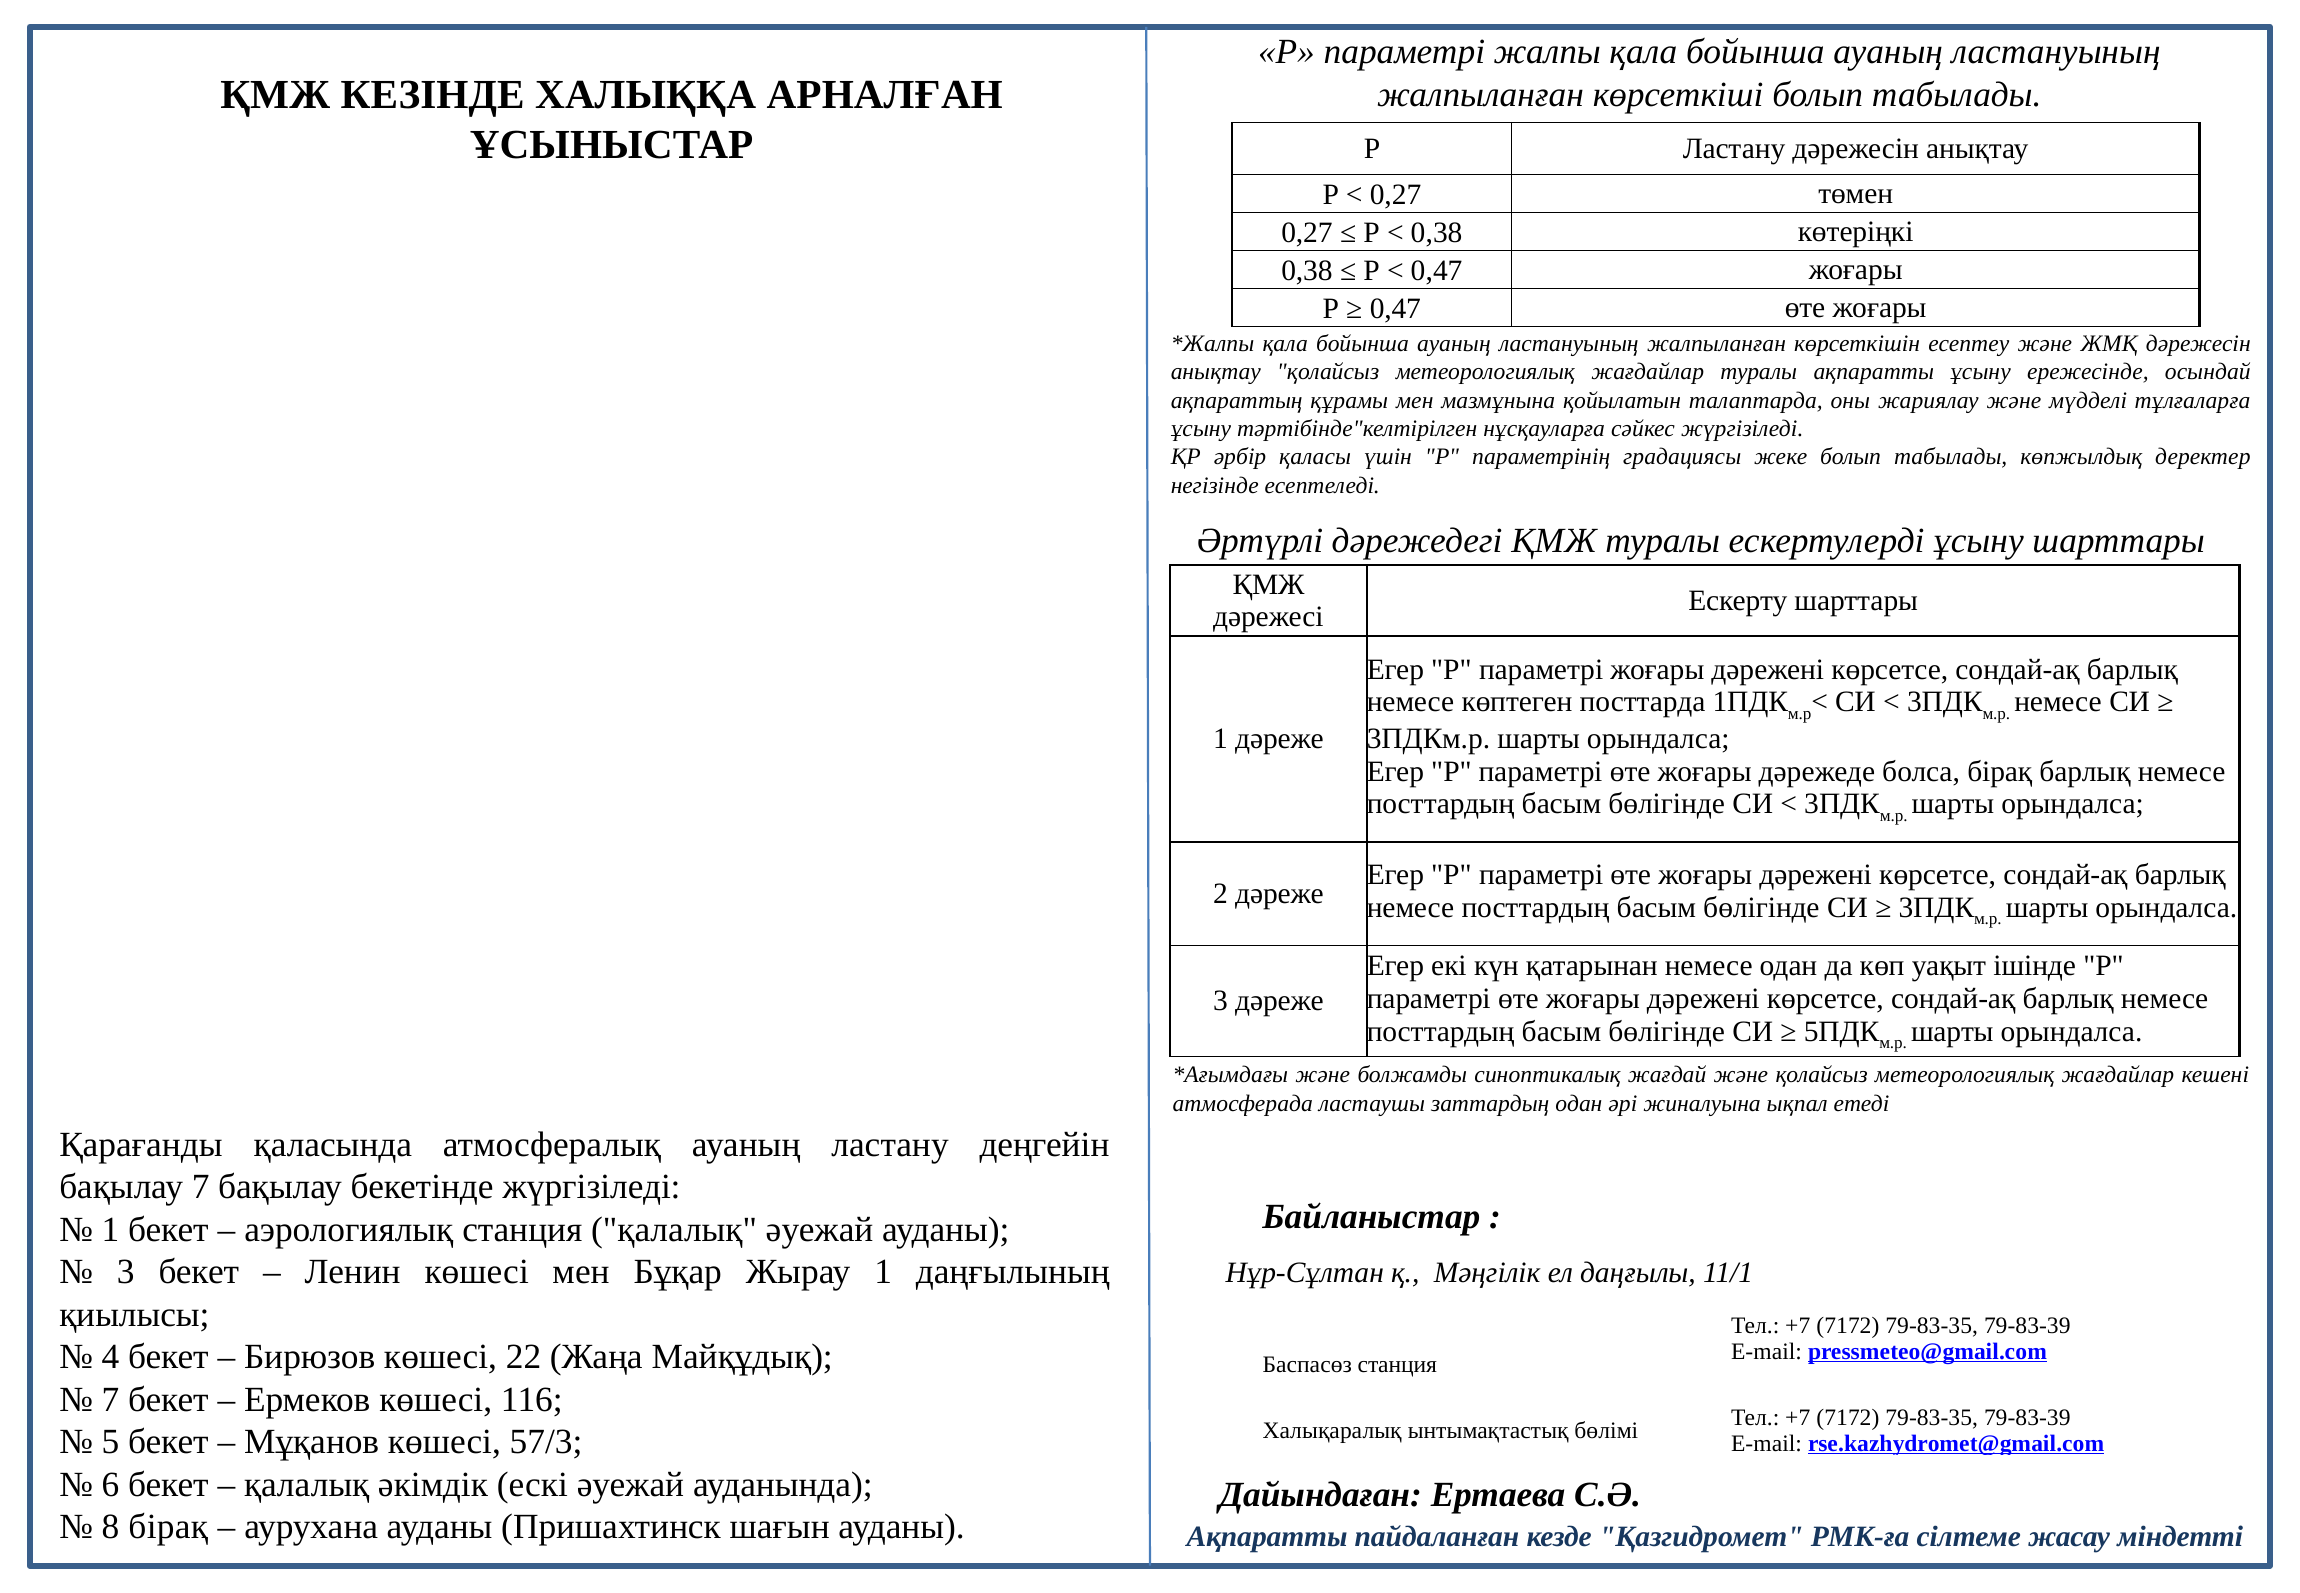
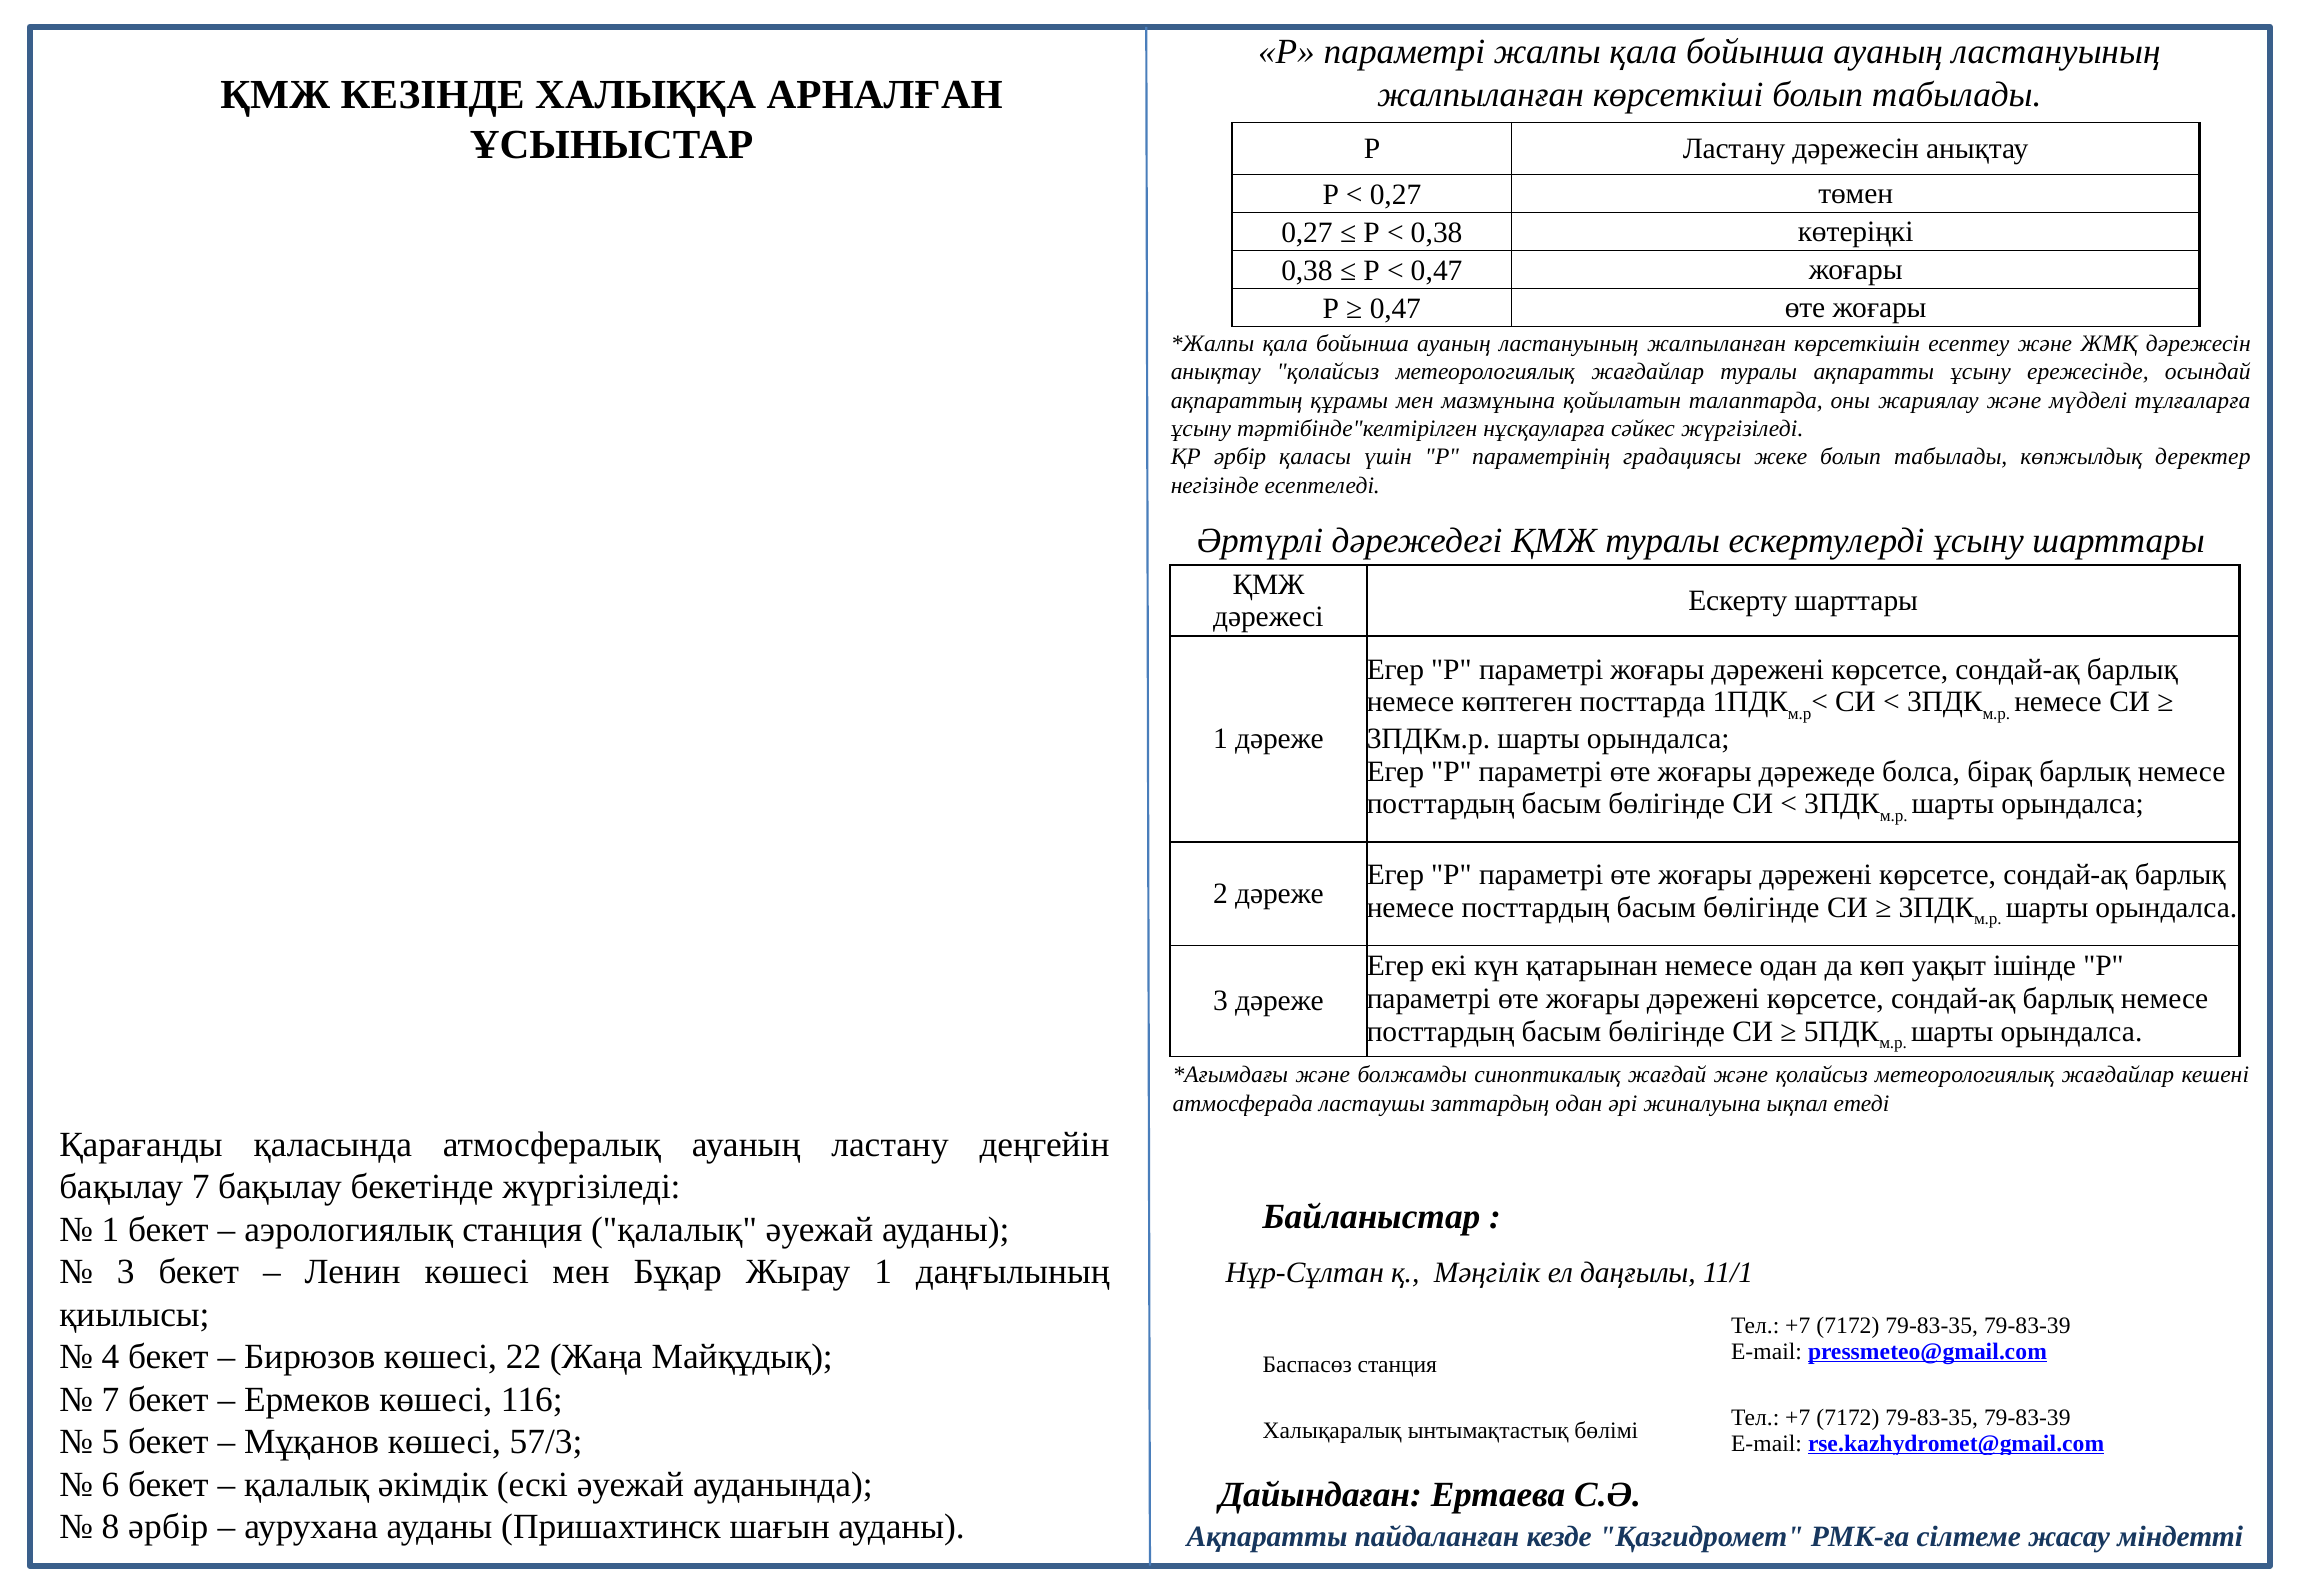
8 бірақ: бірақ -> әрбір
